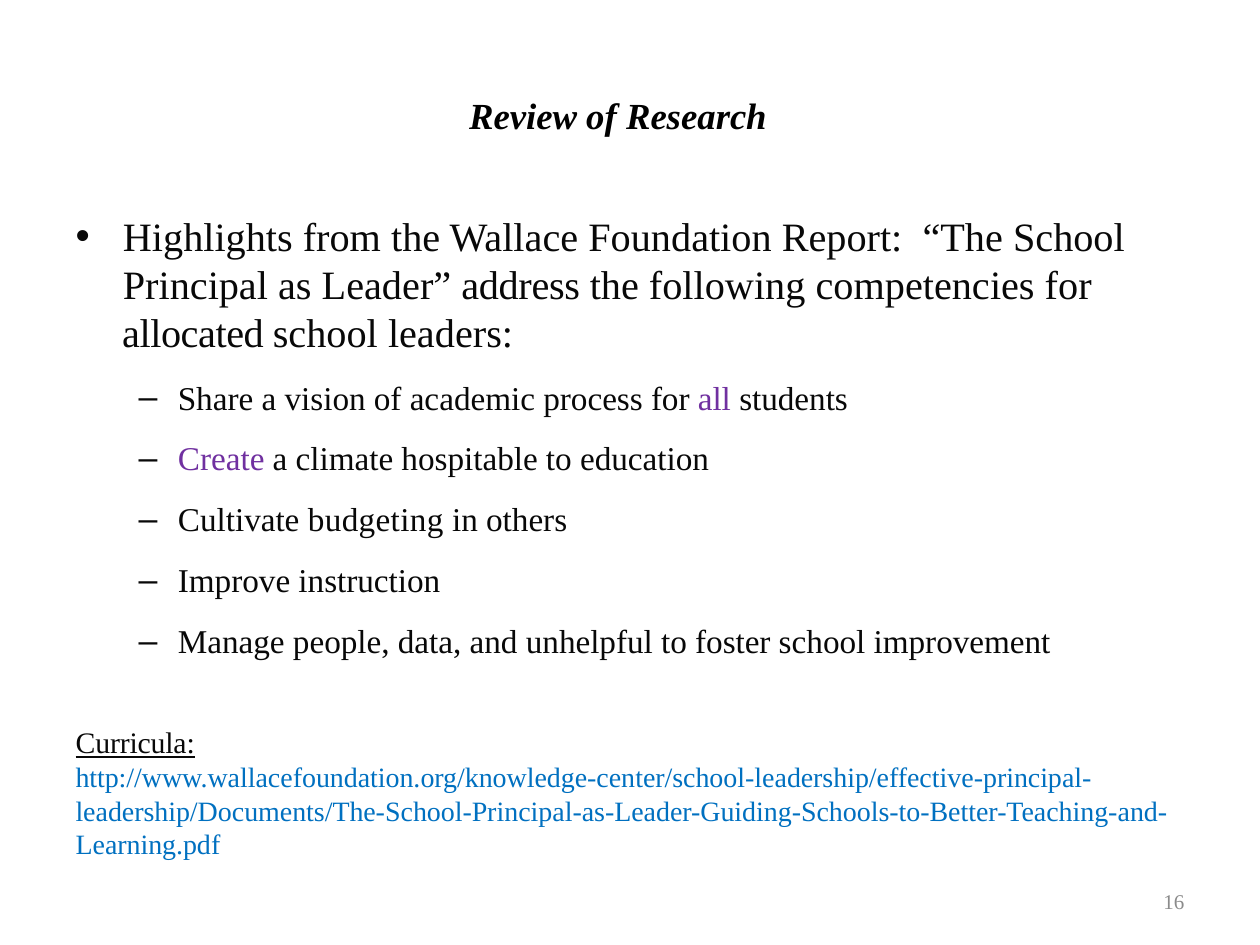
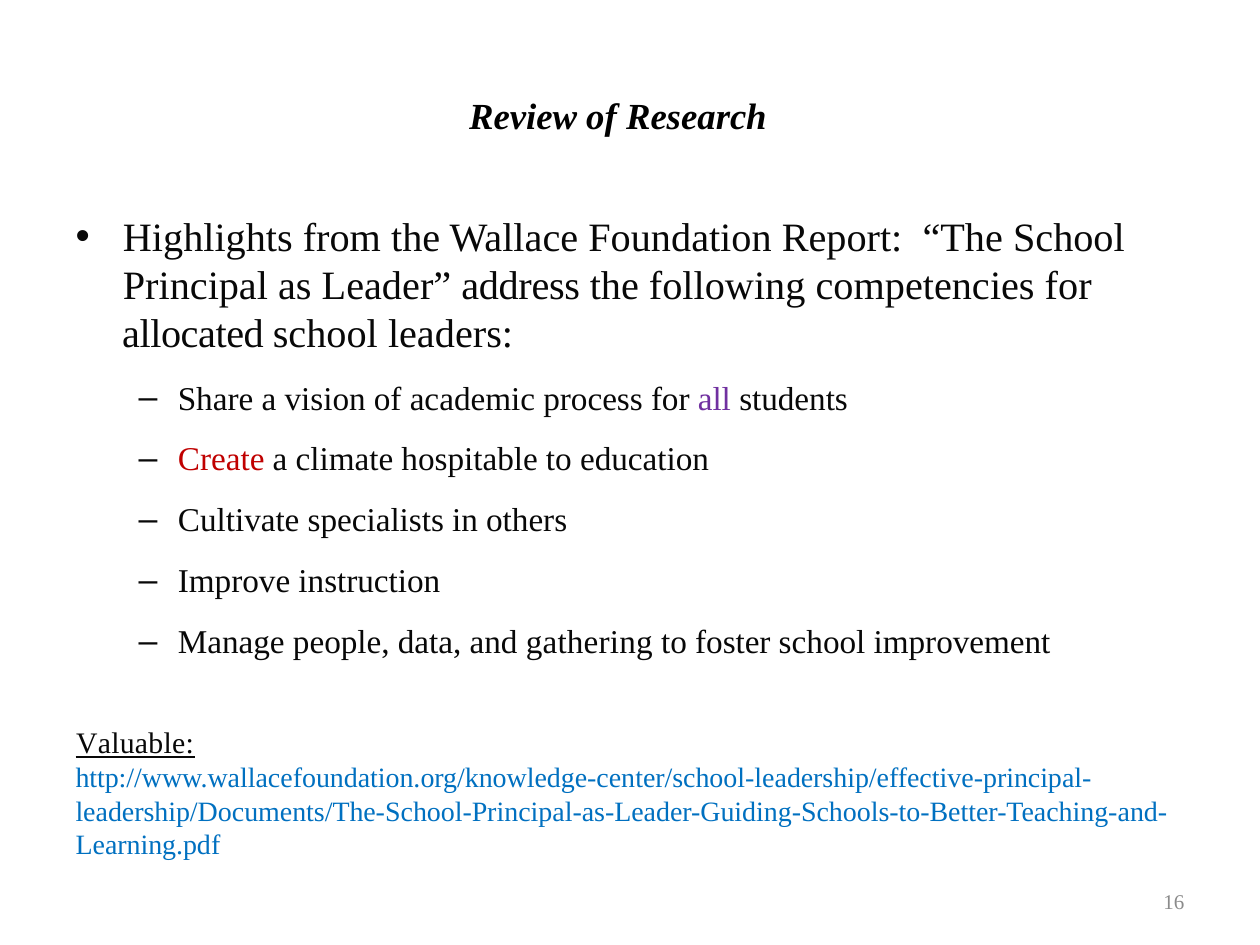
Create colour: purple -> red
budgeting: budgeting -> specialists
unhelpful: unhelpful -> gathering
Curricula: Curricula -> Valuable
